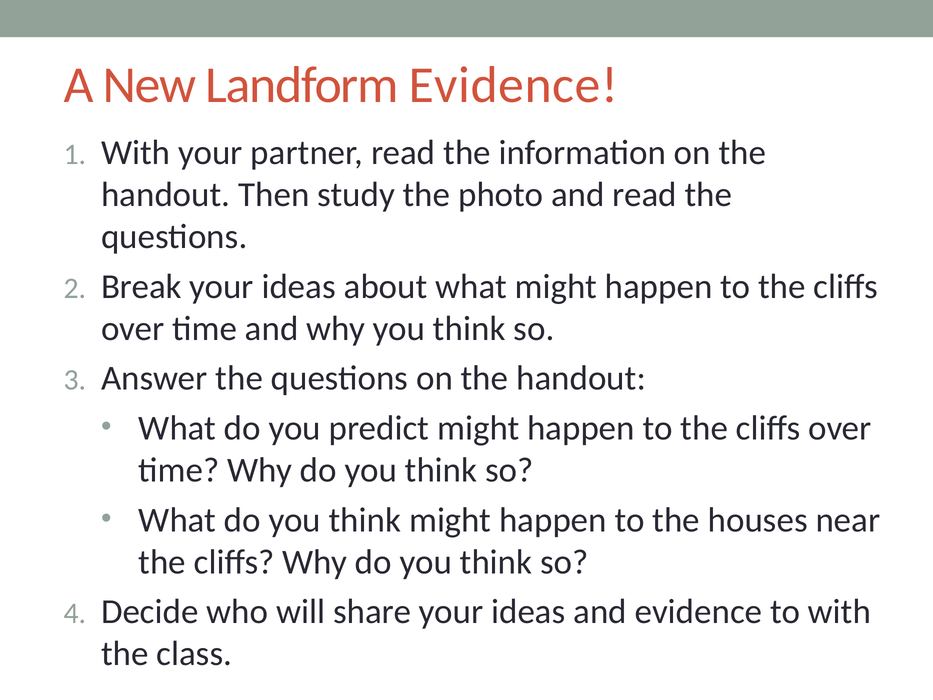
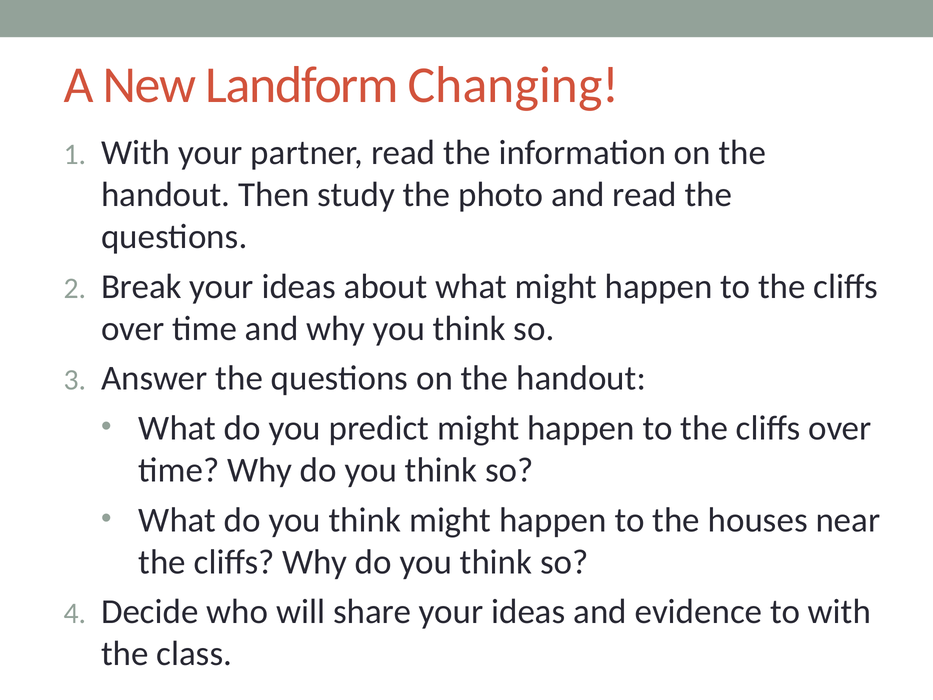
Landform Evidence: Evidence -> Changing
